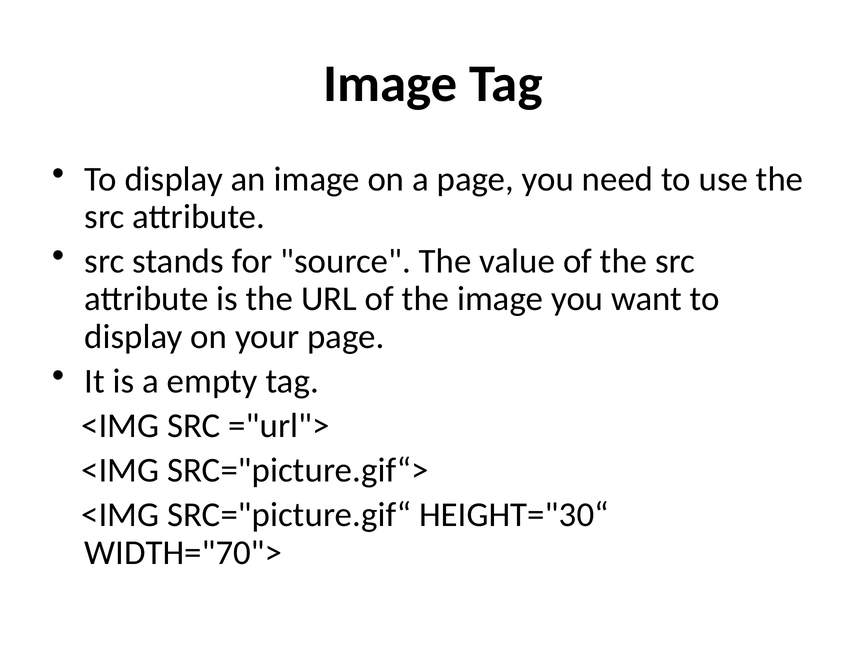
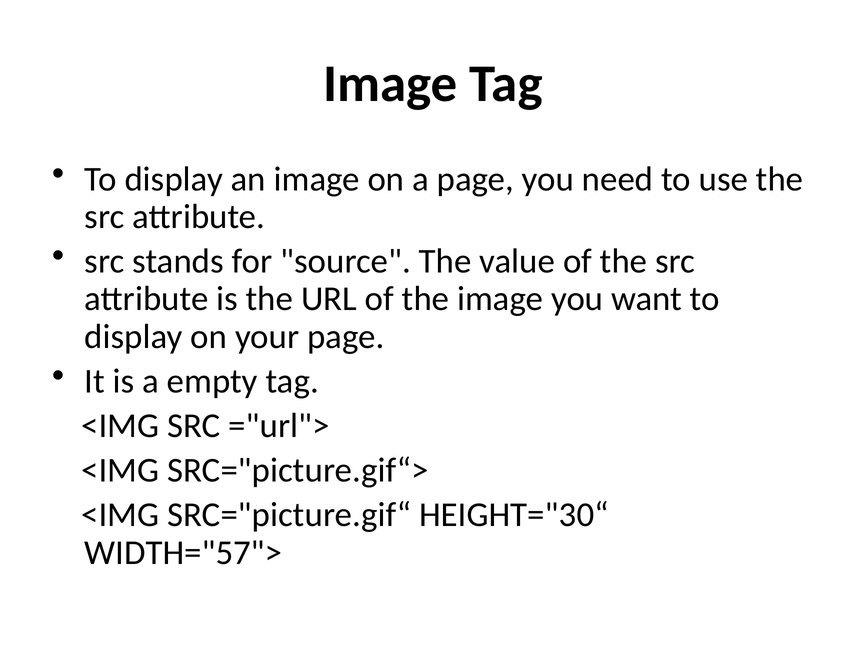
WIDTH="70">: WIDTH="70"> -> WIDTH="57">
